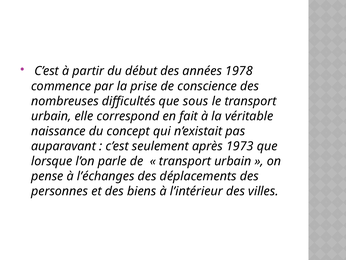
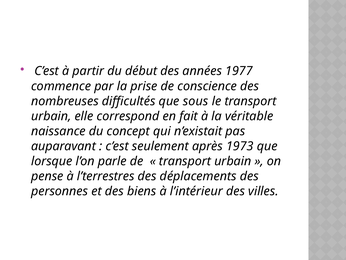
1978: 1978 -> 1977
l’échanges: l’échanges -> l’terrestres
